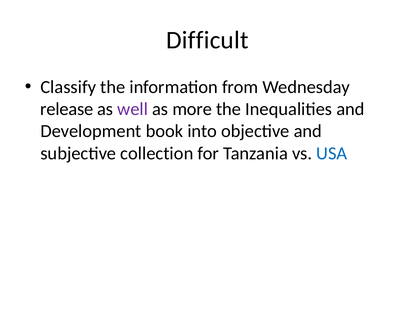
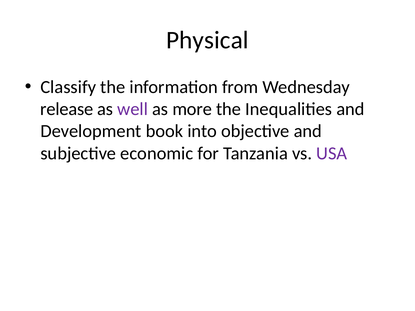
Difficult: Difficult -> Physical
collection: collection -> economic
USA colour: blue -> purple
